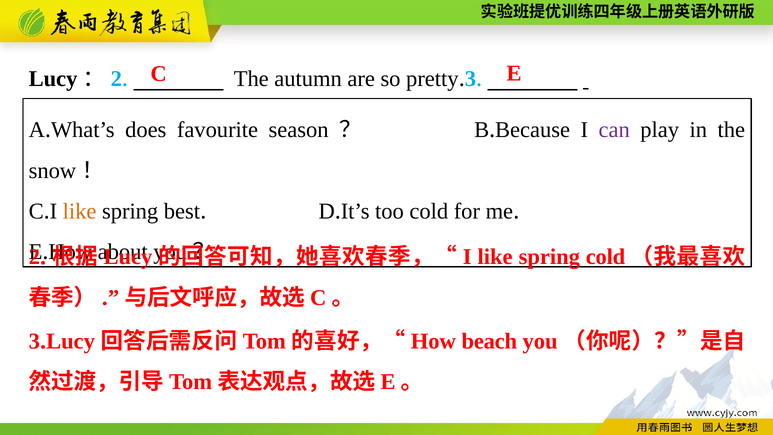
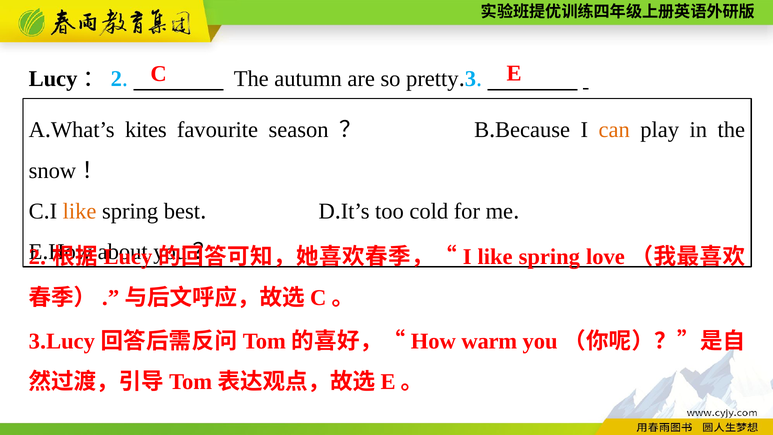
does: does -> kites
can colour: purple -> orange
spring cold: cold -> love
beach: beach -> warm
